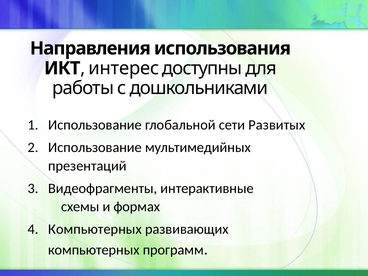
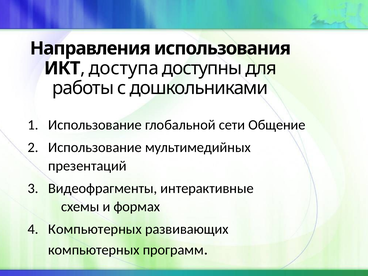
интерес: интерес -> доступа
Развитых: Развитых -> Общение
